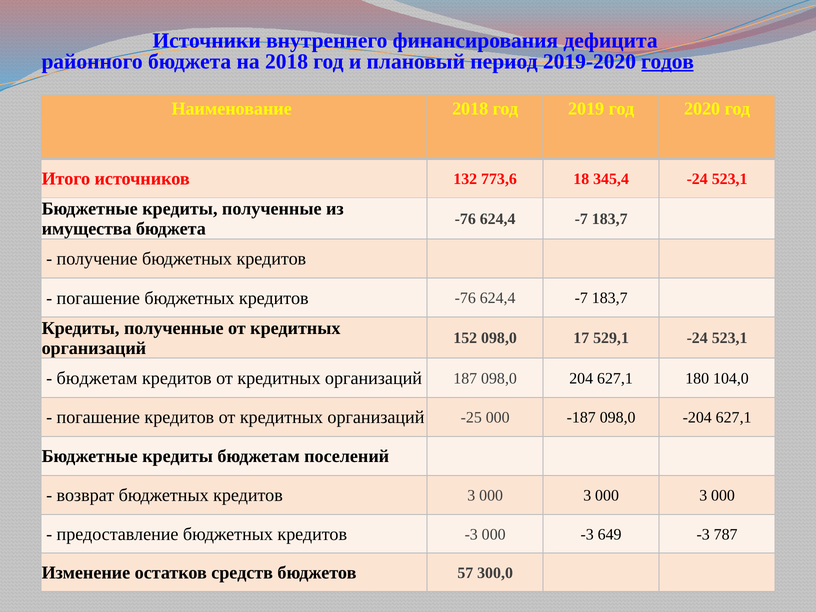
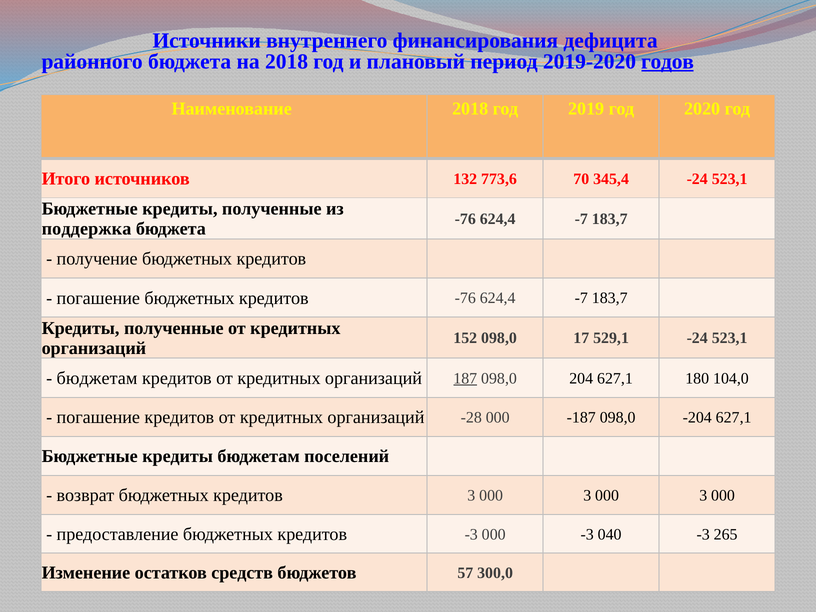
18: 18 -> 70
имущества: имущества -> поддержка
187 underline: none -> present
-25: -25 -> -28
649: 649 -> 040
787: 787 -> 265
